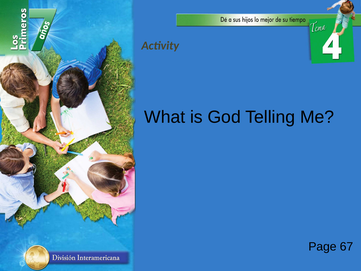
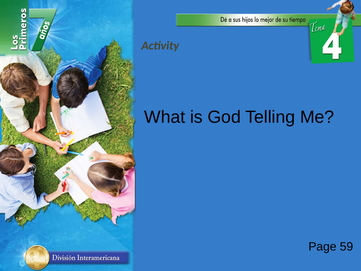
67: 67 -> 59
